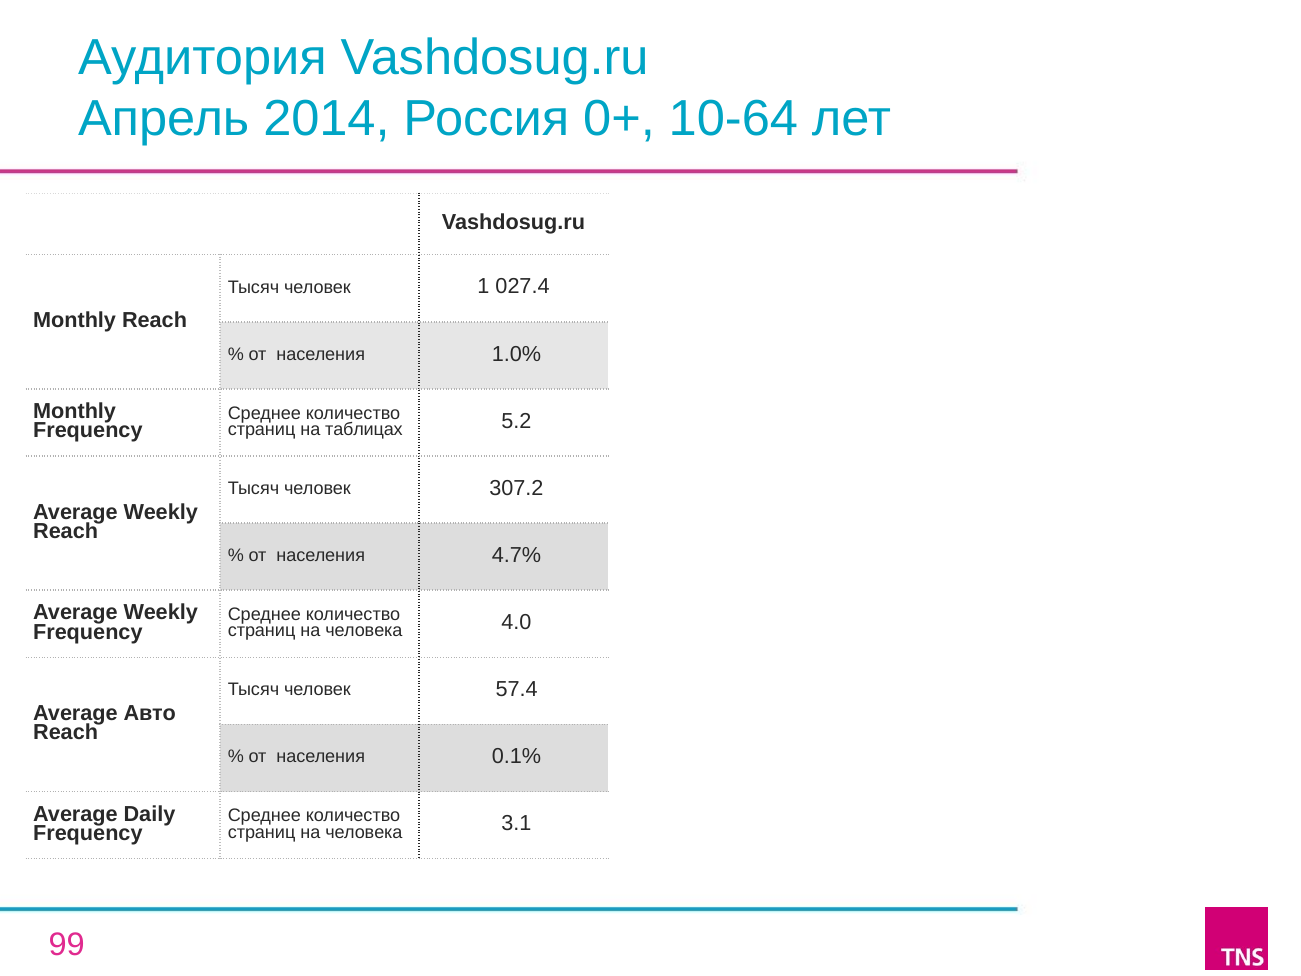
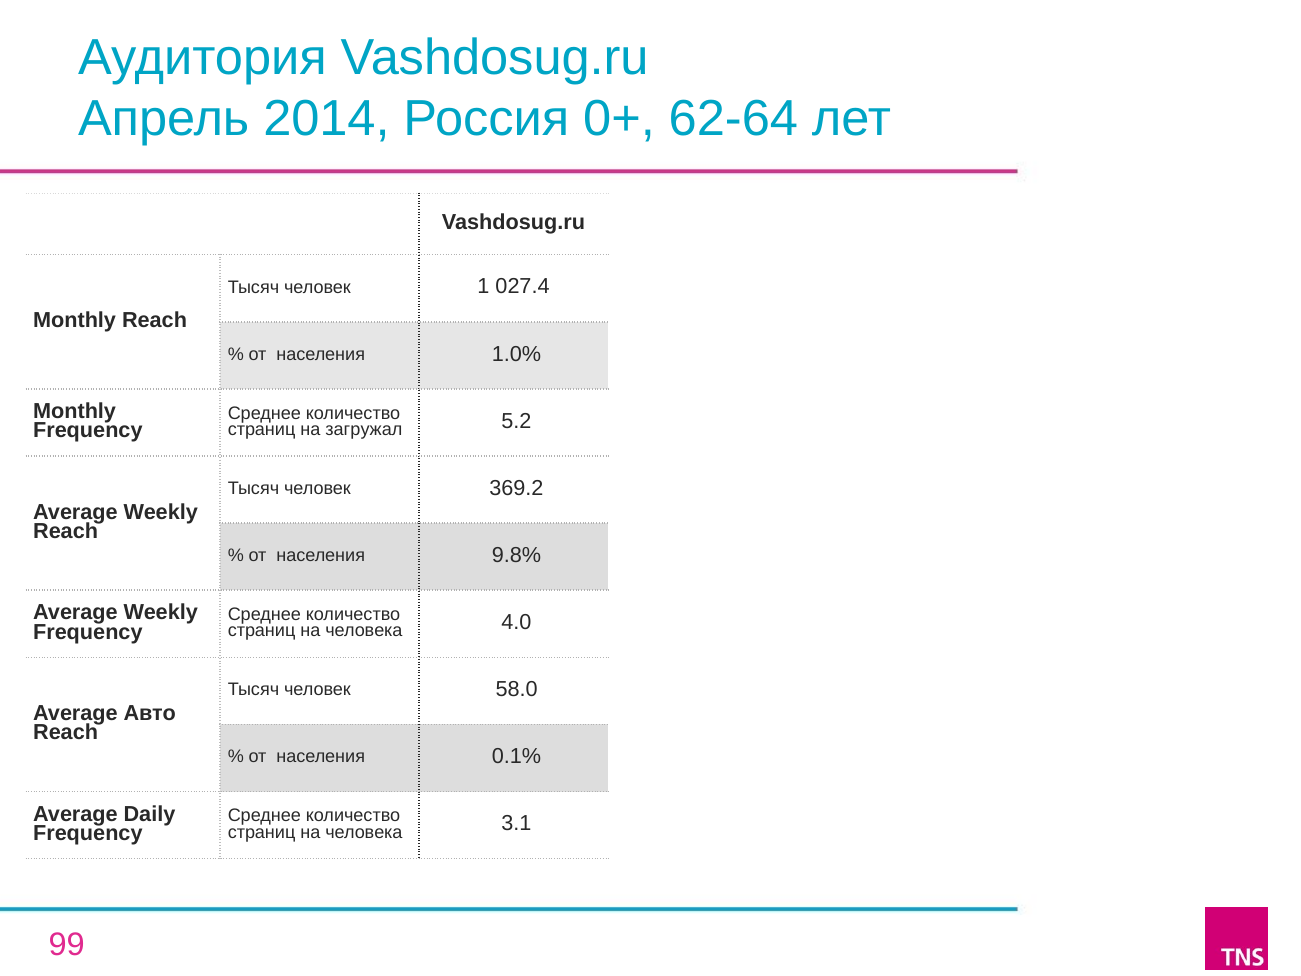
10-64: 10-64 -> 62-64
таблицах: таблицах -> загружал
307.2: 307.2 -> 369.2
4.7%: 4.7% -> 9.8%
57.4: 57.4 -> 58.0
